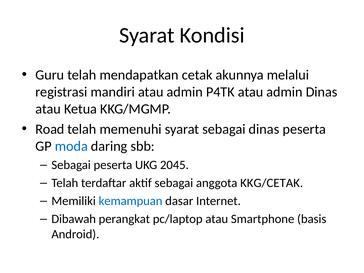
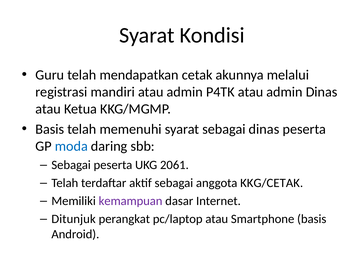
Road at (50, 129): Road -> Basis
2045: 2045 -> 2061
kemampuan colour: blue -> purple
Dibawah: Dibawah -> Ditunjuk
